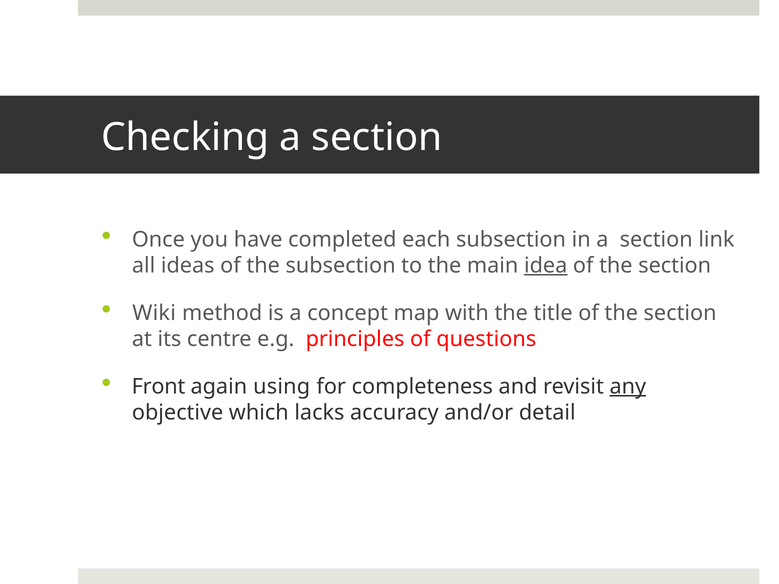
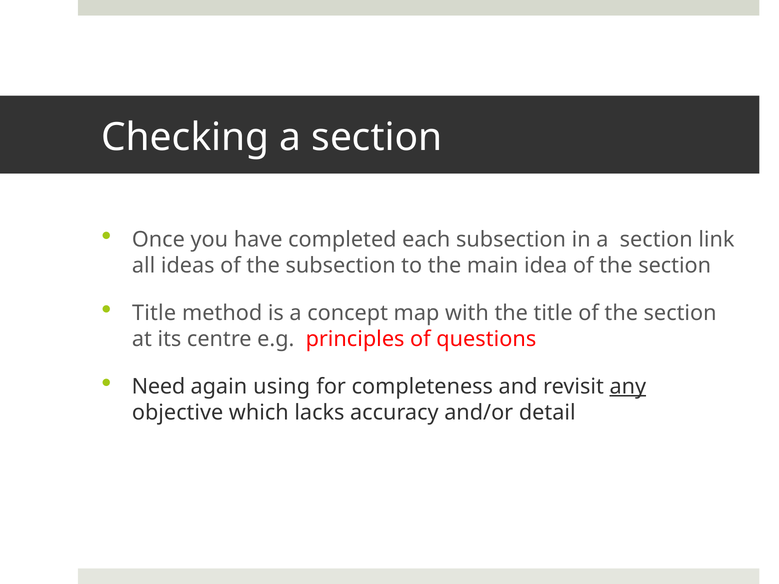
idea underline: present -> none
Wiki at (154, 313): Wiki -> Title
Front: Front -> Need
